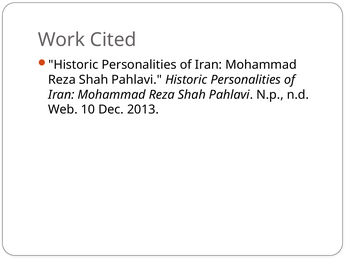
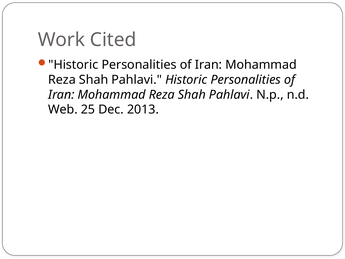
10: 10 -> 25
